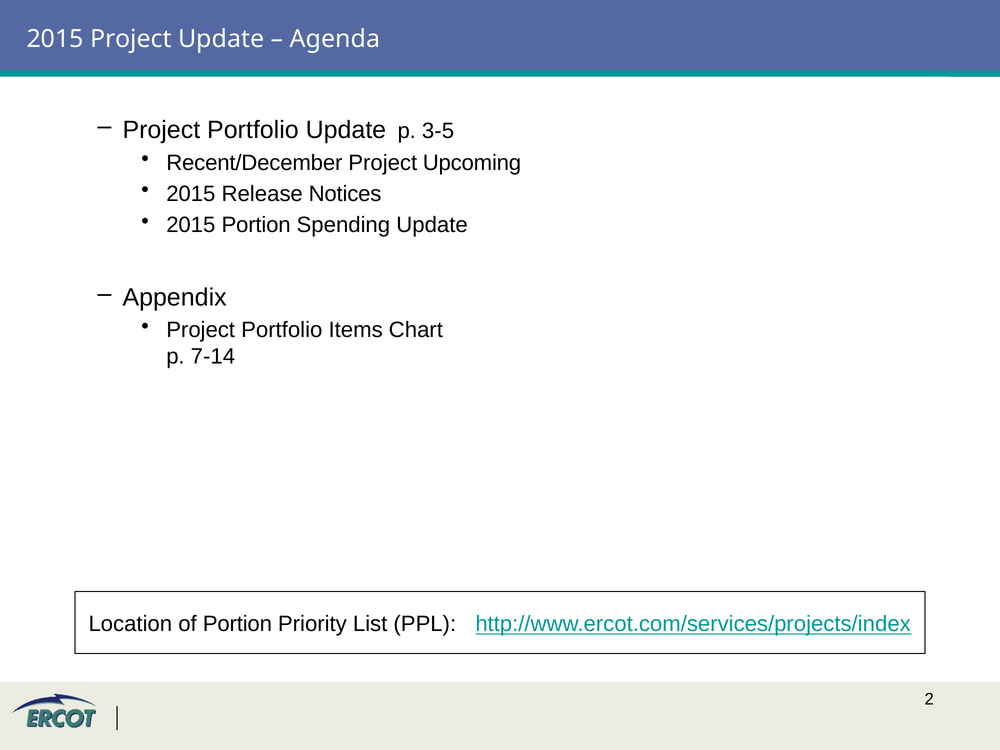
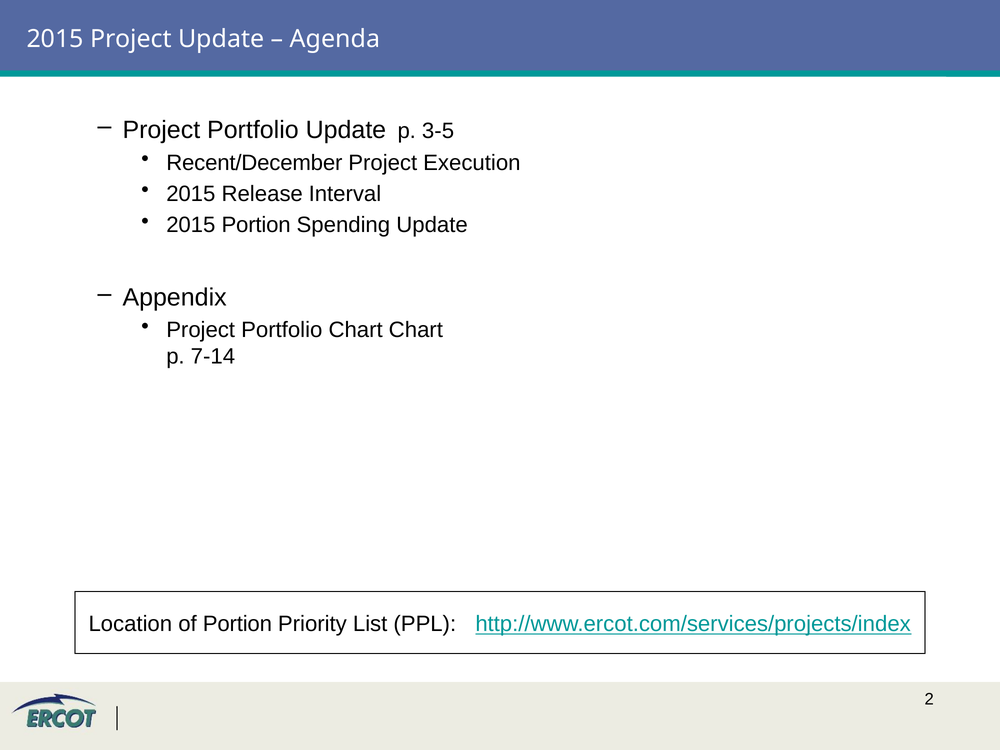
Upcoming: Upcoming -> Execution
Notices: Notices -> Interval
Portfolio Items: Items -> Chart
